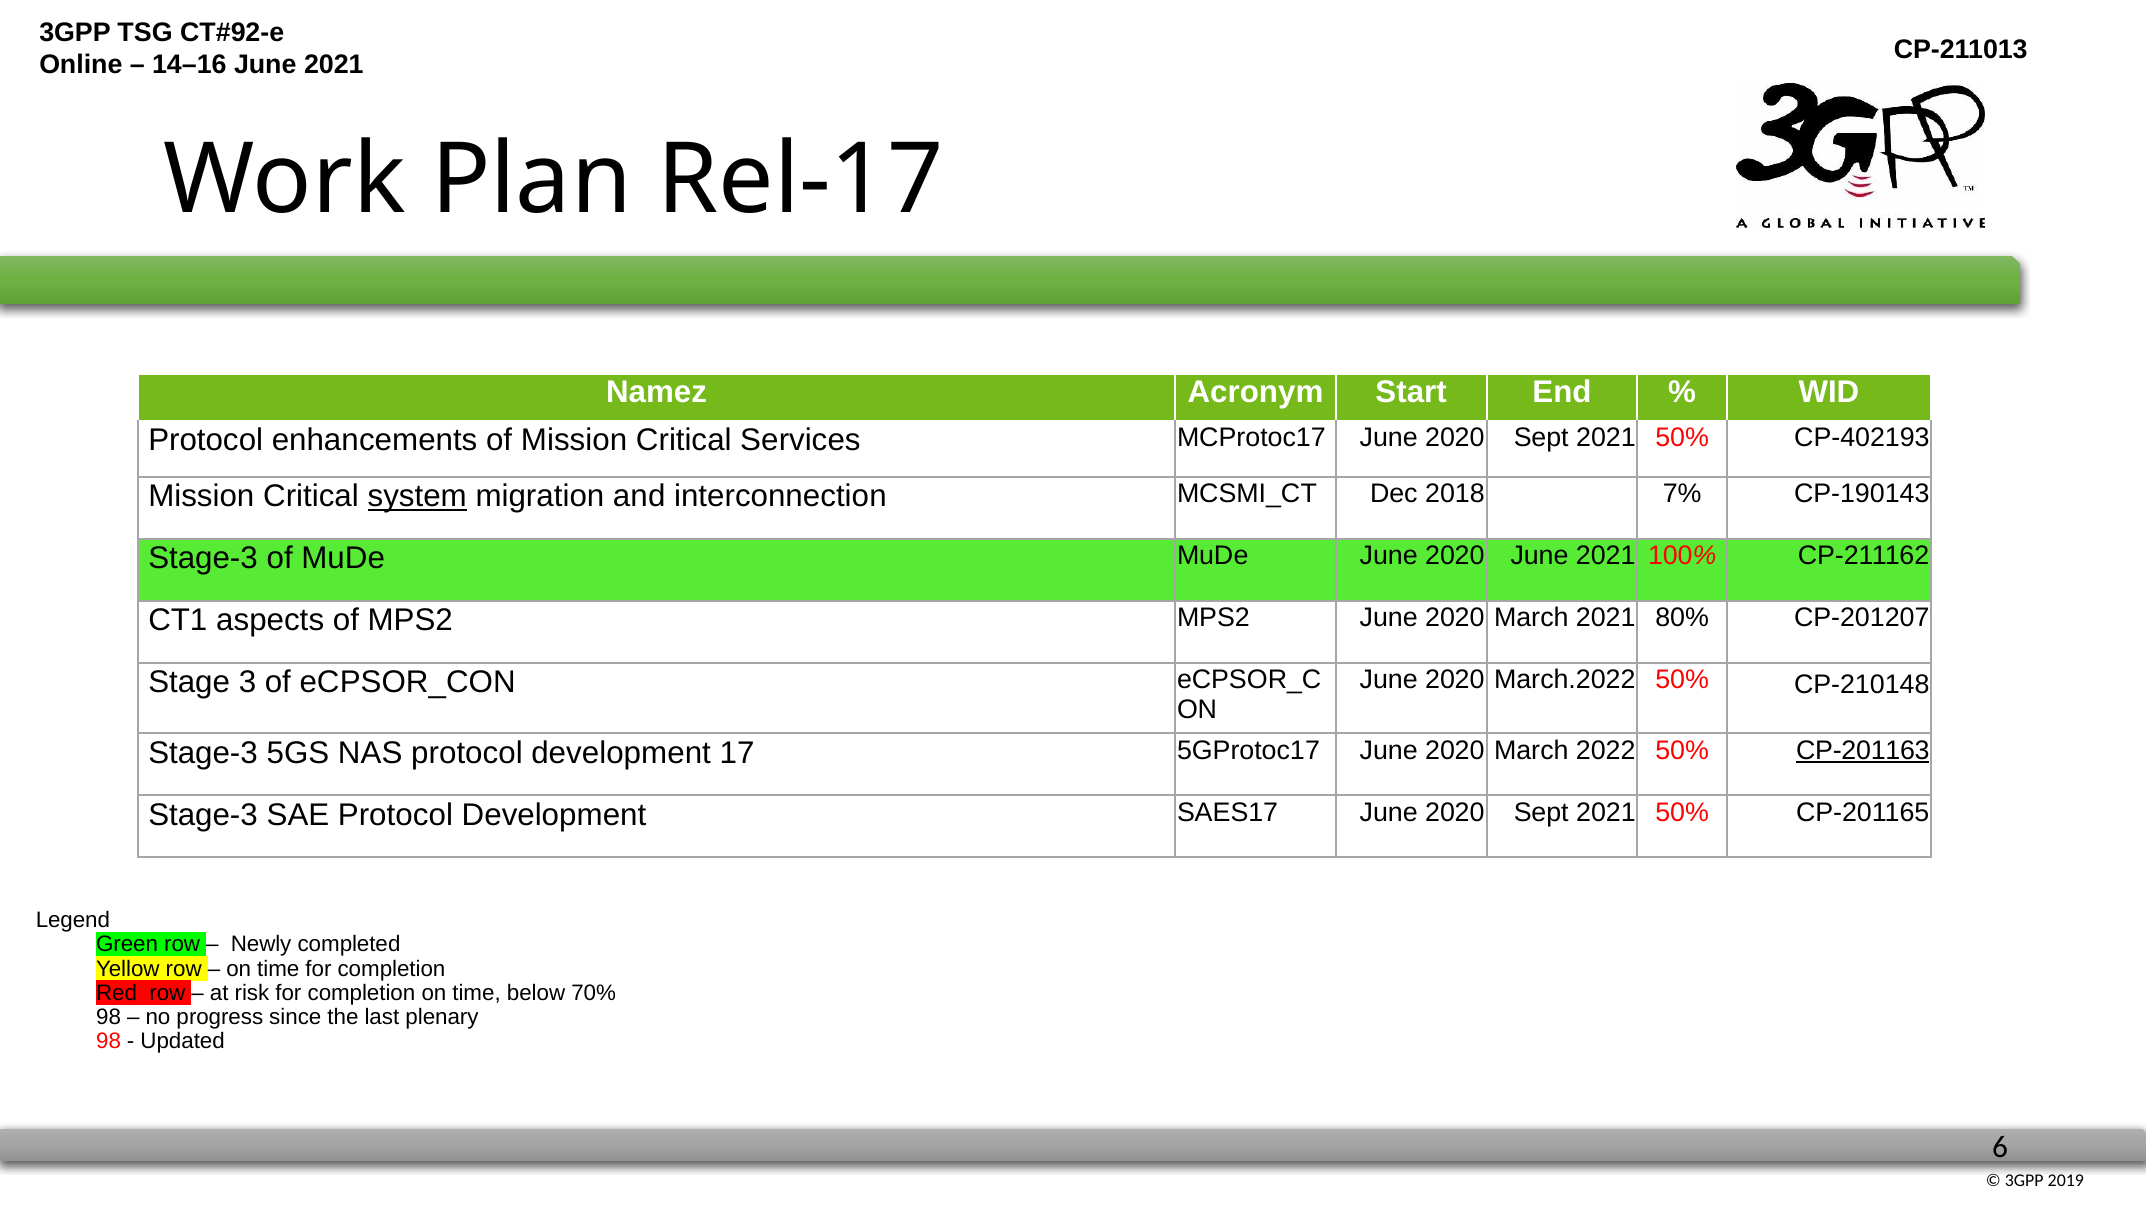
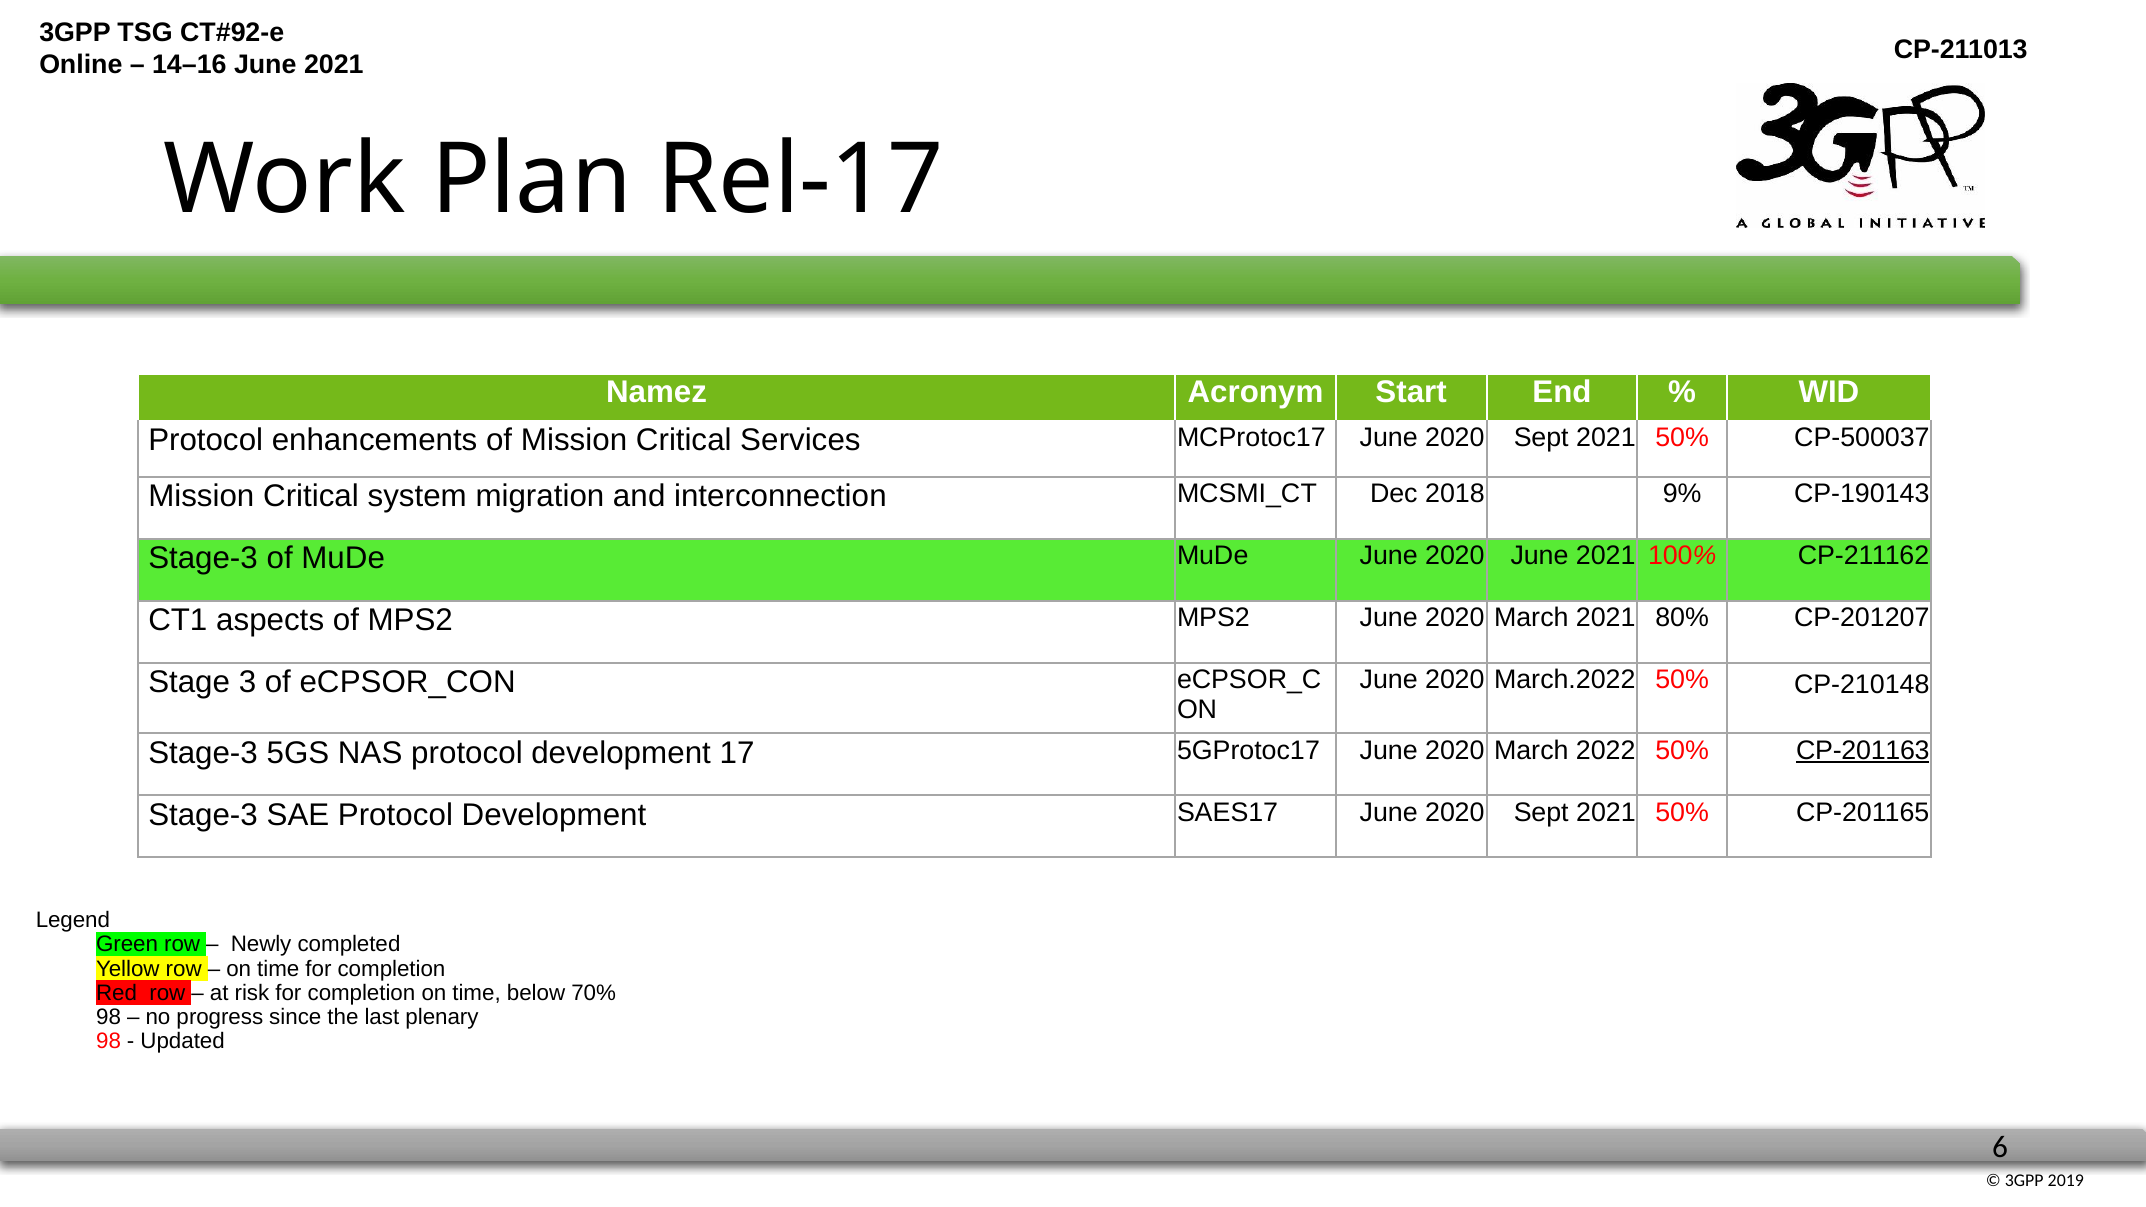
CP-402193: CP-402193 -> CP-500037
system underline: present -> none
7%: 7% -> 9%
